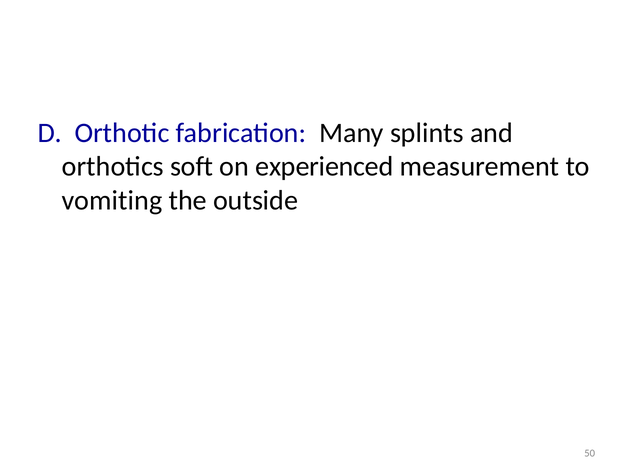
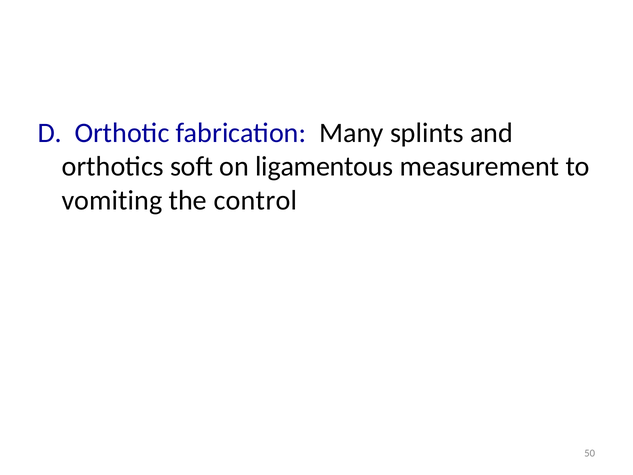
experienced: experienced -> ligamentous
outside: outside -> control
